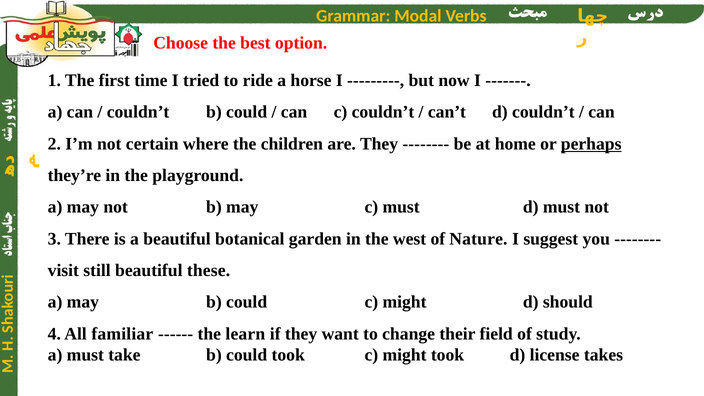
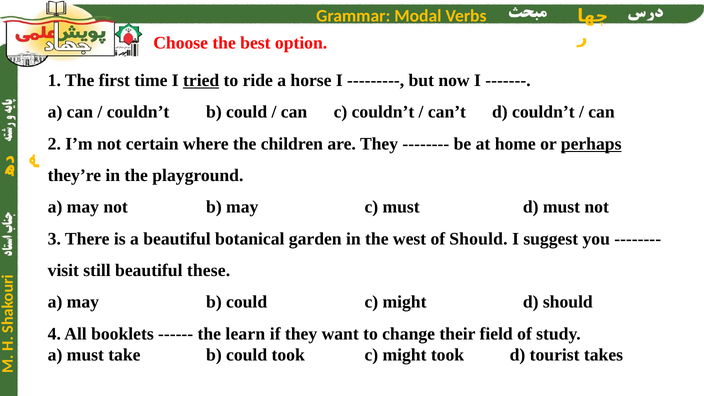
tried underline: none -> present
of Nature: Nature -> Should
familiar: familiar -> booklets
license: license -> tourist
